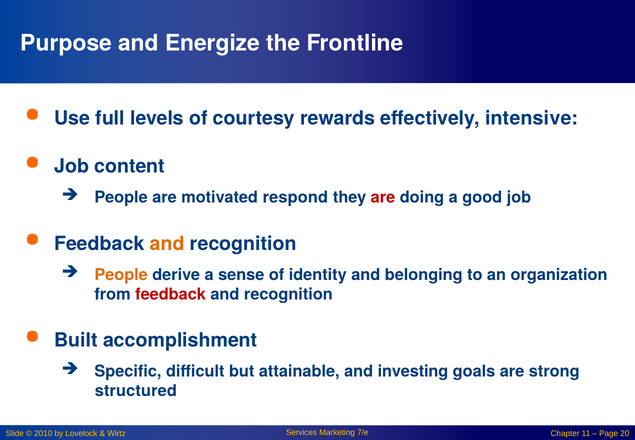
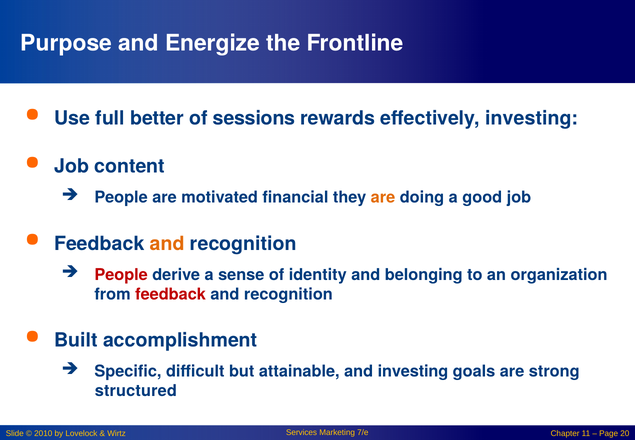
levels: levels -> better
courtesy: courtesy -> sessions
effectively intensive: intensive -> investing
respond: respond -> financial
are at (383, 197) colour: red -> orange
People at (121, 275) colour: orange -> red
